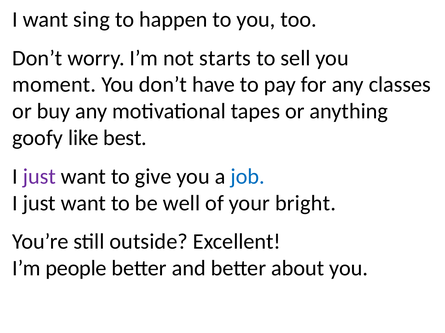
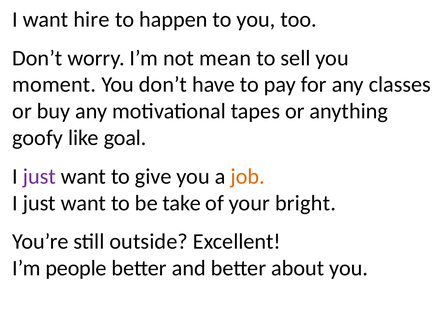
sing: sing -> hire
starts: starts -> mean
best: best -> goal
job colour: blue -> orange
well: well -> take
